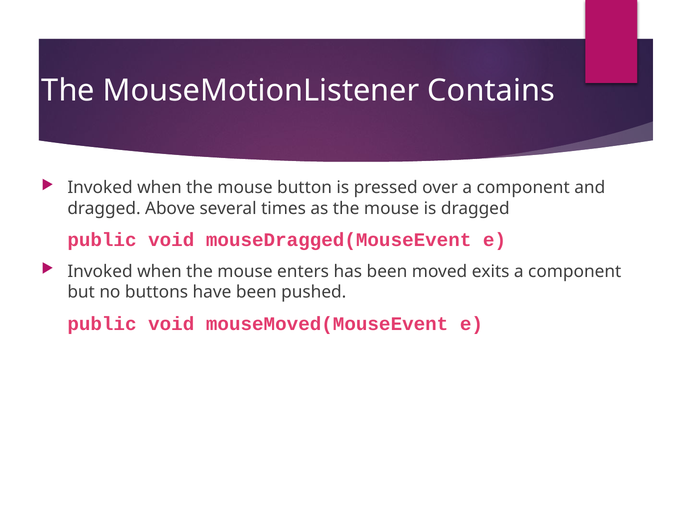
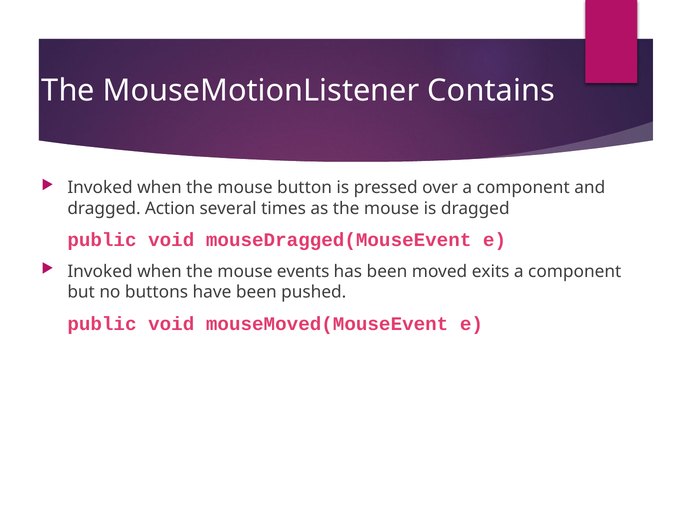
Above: Above -> Action
enters: enters -> events
